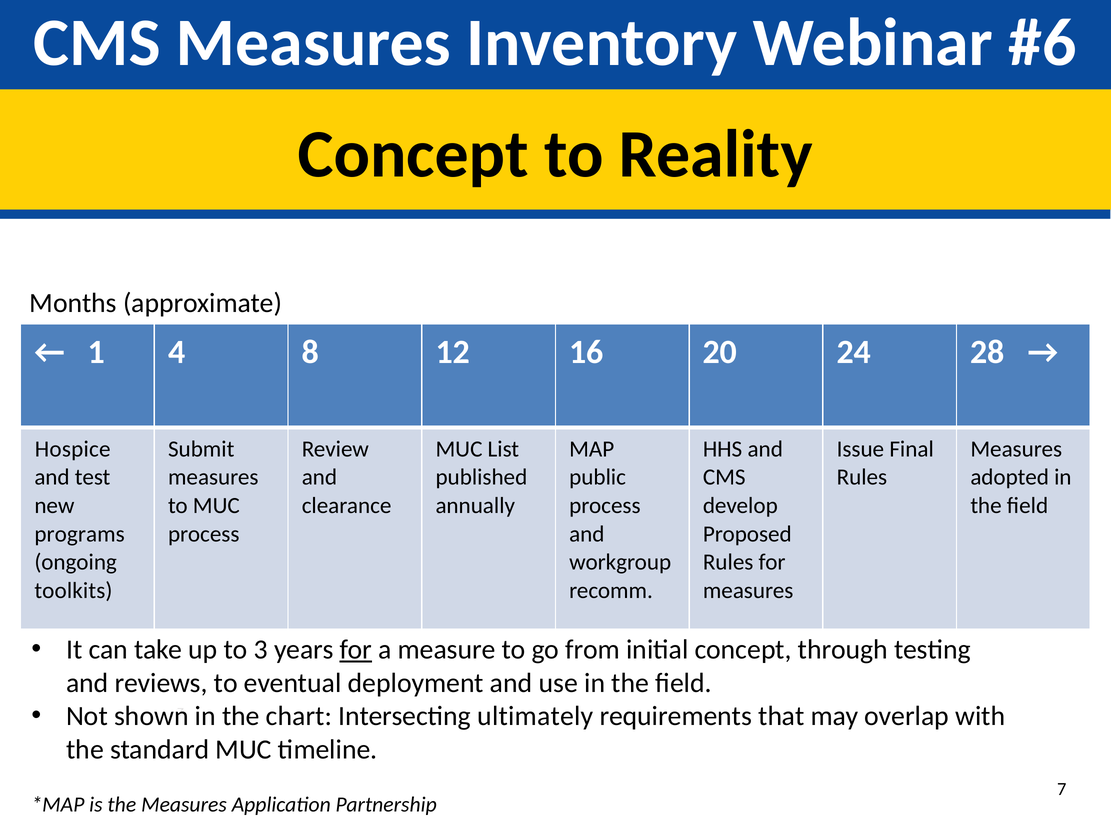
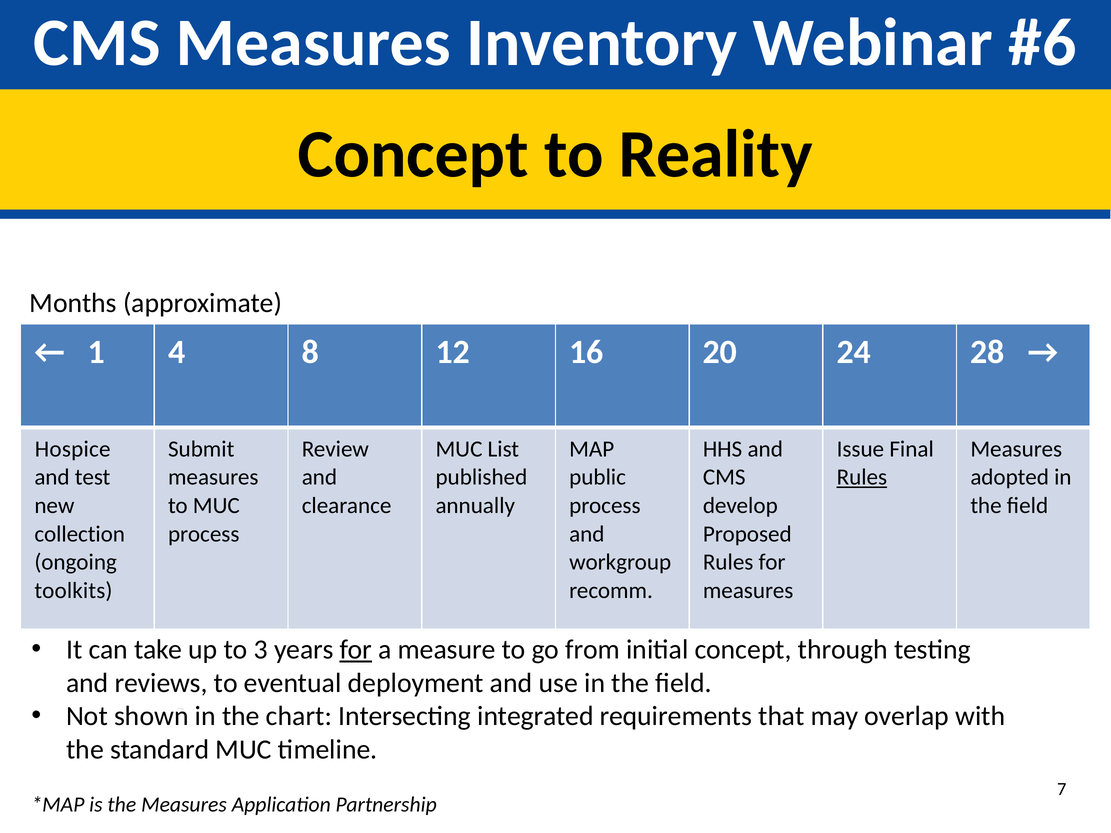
Rules at (862, 477) underline: none -> present
programs: programs -> collection
ultimately: ultimately -> integrated
